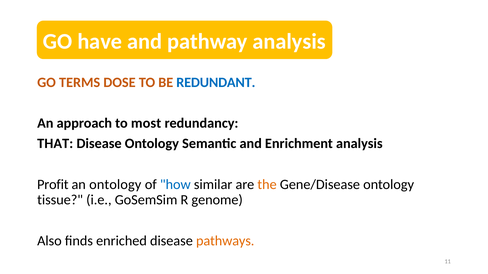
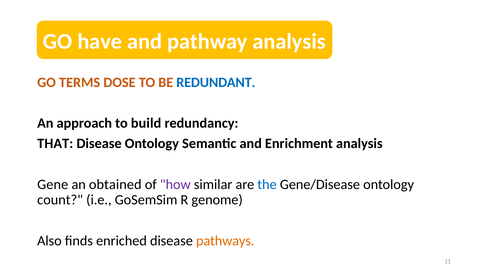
most: most -> build
Profit: Profit -> Gene
an ontology: ontology -> obtained
how colour: blue -> purple
the colour: orange -> blue
tissue: tissue -> count
